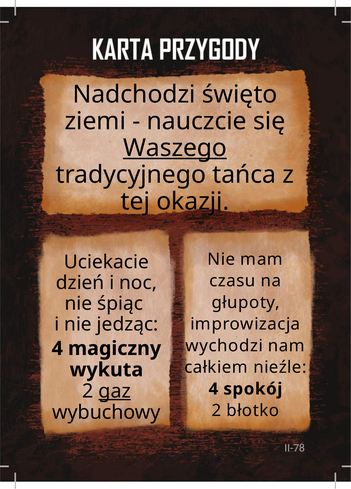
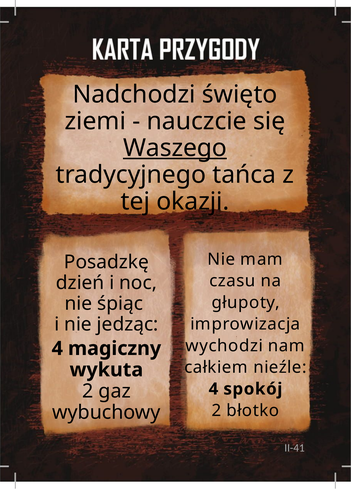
Uciekacie: Uciekacie -> Posadzkę
gaz underline: present -> none
II-78: II-78 -> II-41
